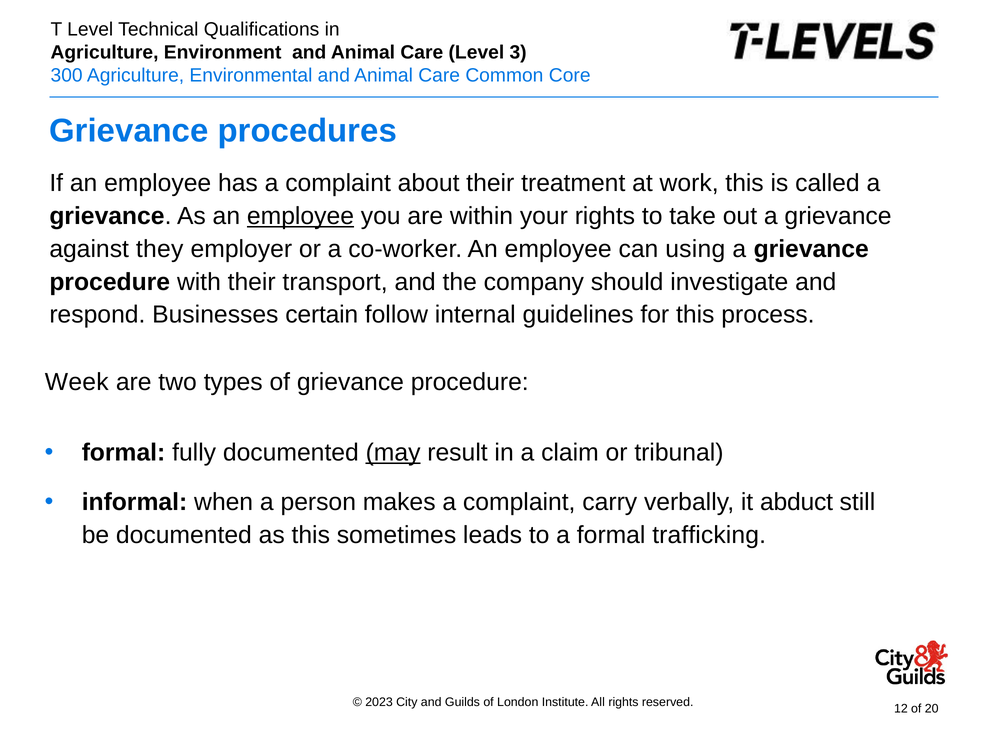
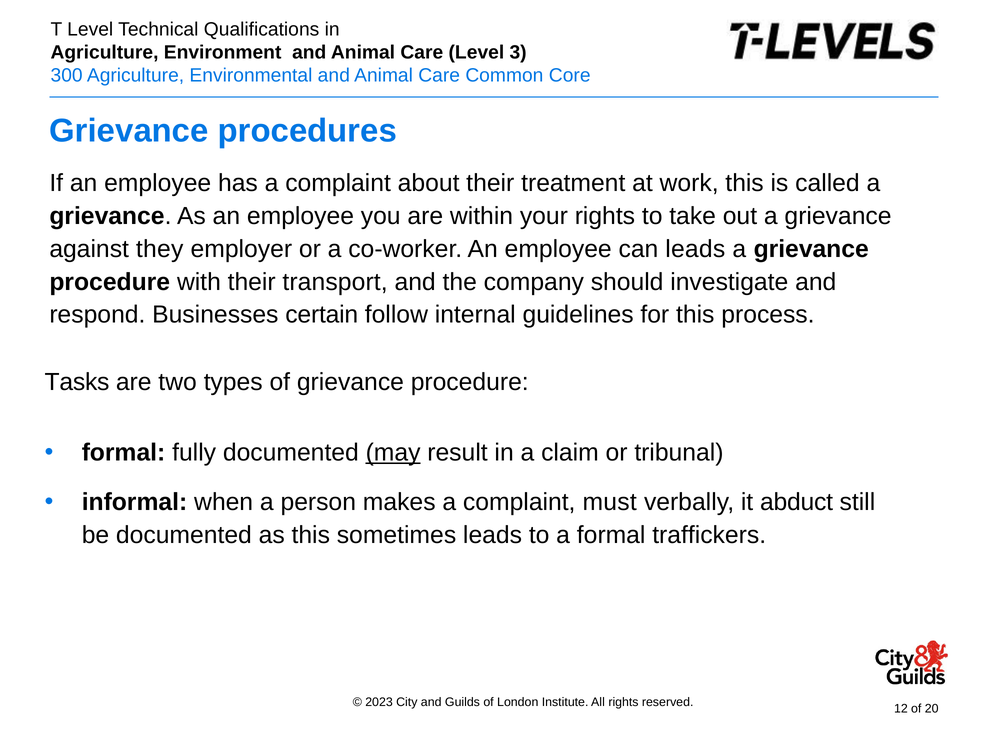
employee at (300, 216) underline: present -> none
can using: using -> leads
Week: Week -> Tasks
carry: carry -> must
trafficking: trafficking -> traffickers
